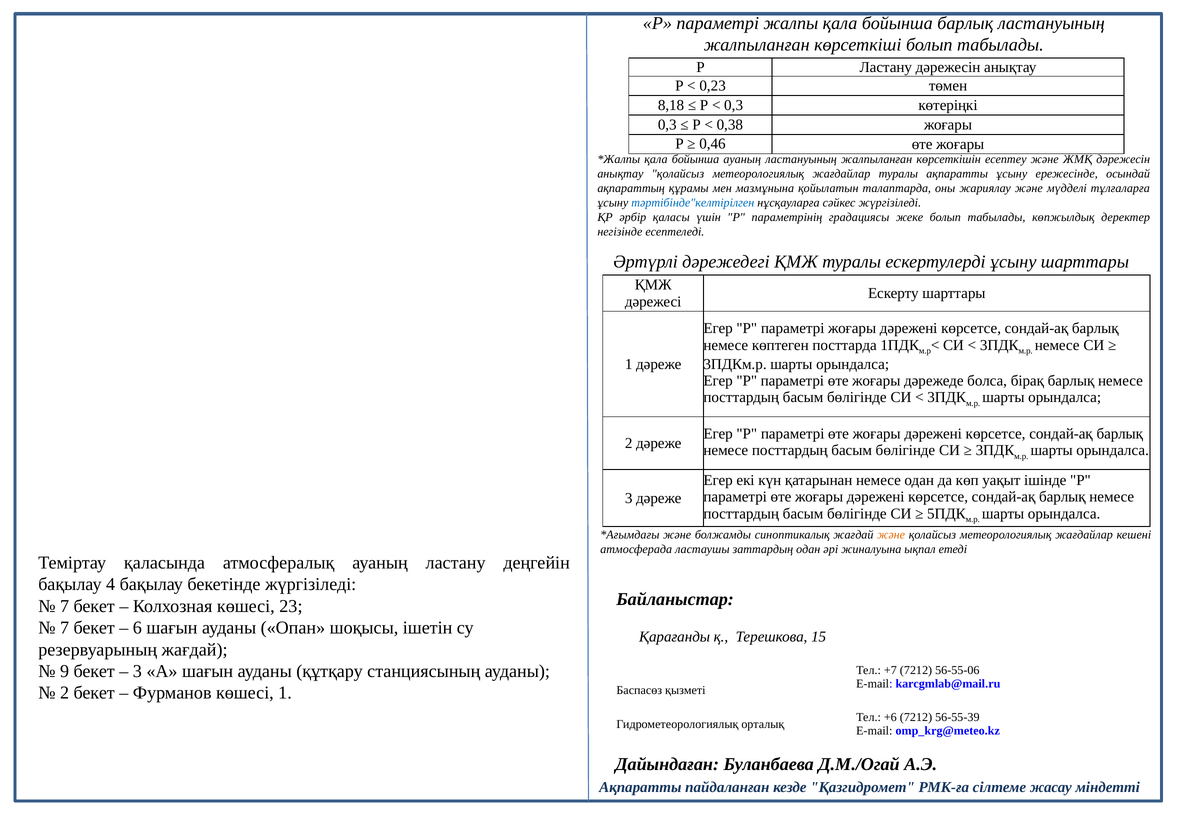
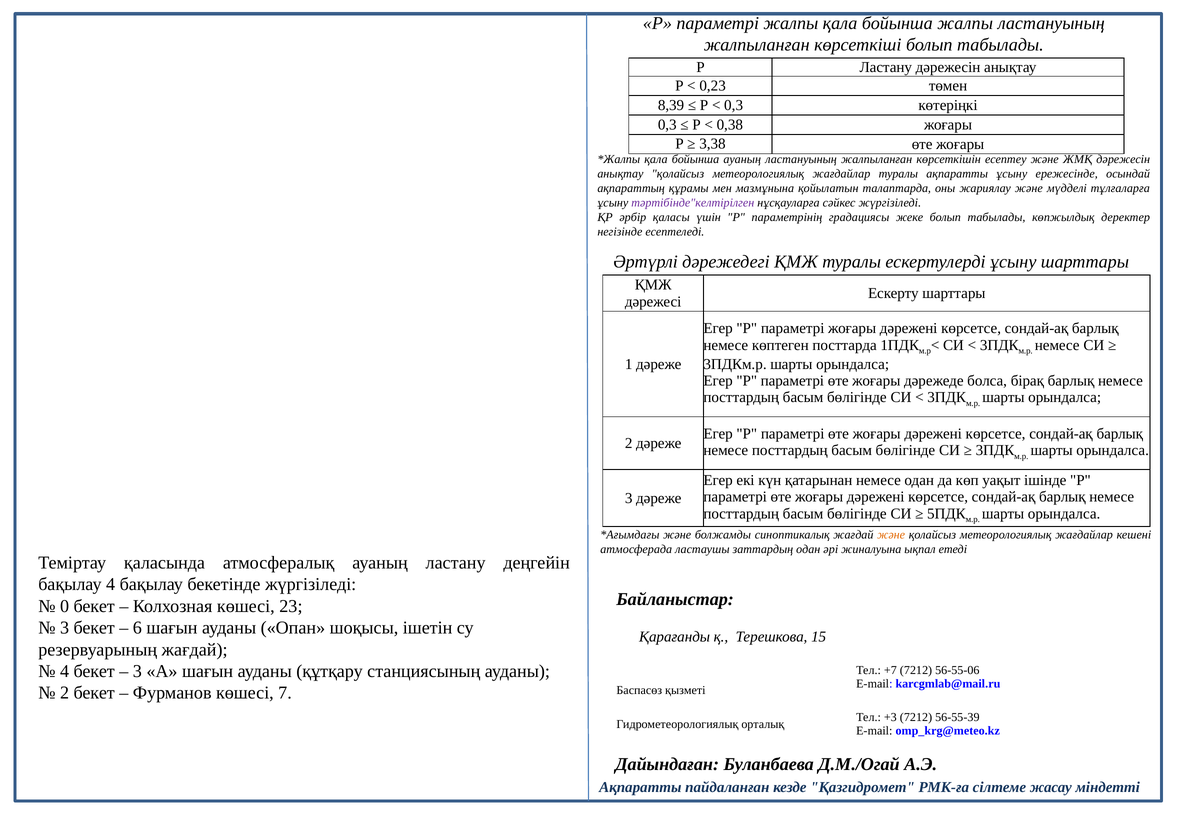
бойынша барлық: барлық -> жалпы
8,18: 8,18 -> 8,39
0,46: 0,46 -> 3,38
тәртібінде"келтірілген colour: blue -> purple
7 at (65, 606): 7 -> 0
7 at (65, 628): 7 -> 3
9 at (65, 671): 9 -> 4
көшесі 1: 1 -> 7
+6: +6 -> +3
